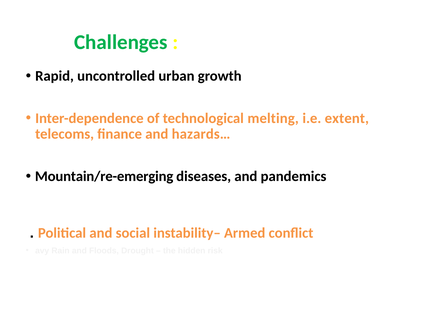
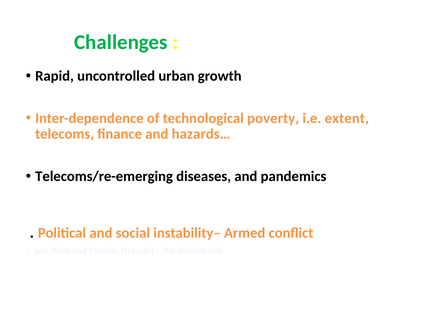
melting: melting -> poverty
Mountain/re-emerging: Mountain/re-emerging -> Telecoms/re-emerging
